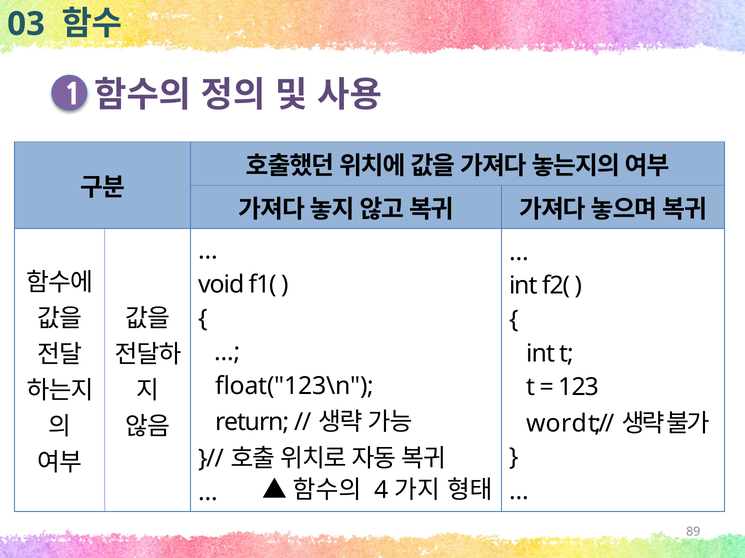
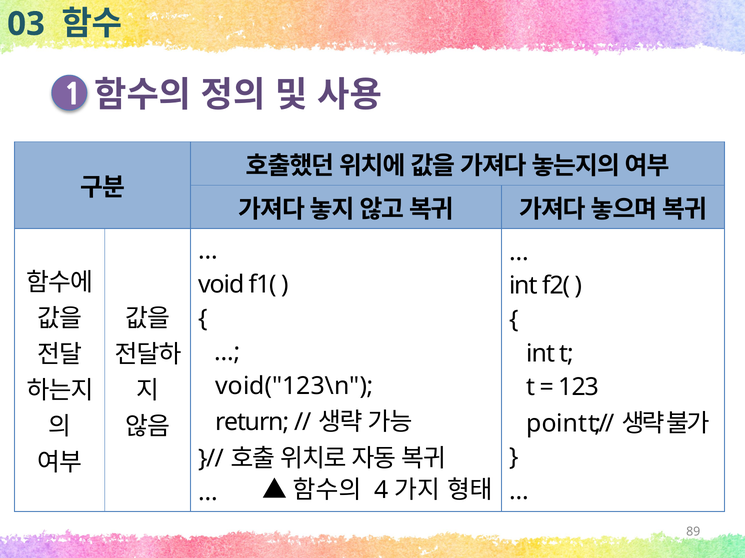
float("123\n: float("123\n -> void("123\n
word: word -> point
